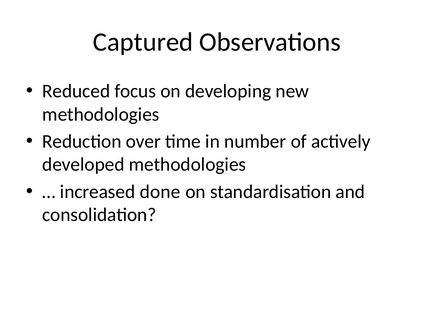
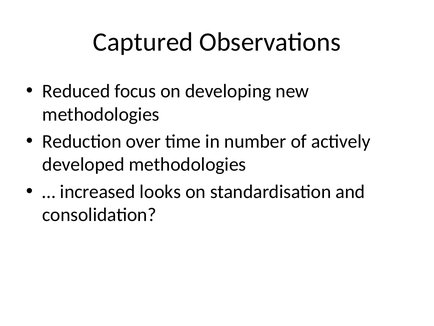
done: done -> looks
